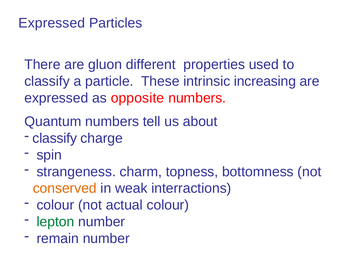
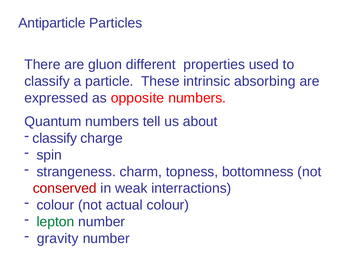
Expressed at (52, 23): Expressed -> Antiparticle
increasing: increasing -> absorbing
conserved colour: orange -> red
remain: remain -> gravity
